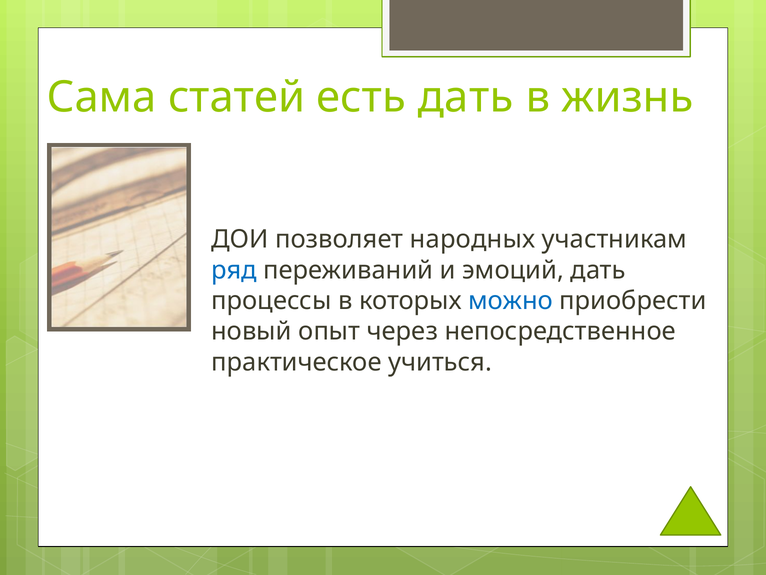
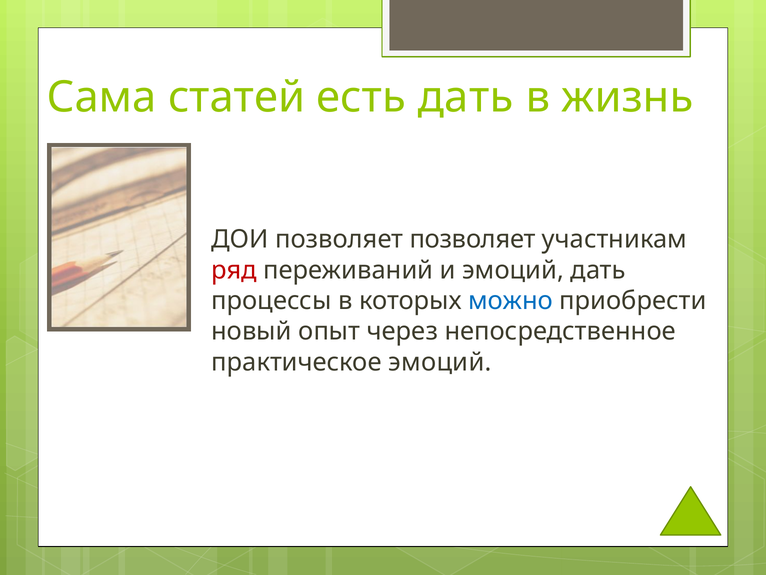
позволяет народных: народных -> позволяет
ряд colour: blue -> red
практическое учиться: учиться -> эмоций
